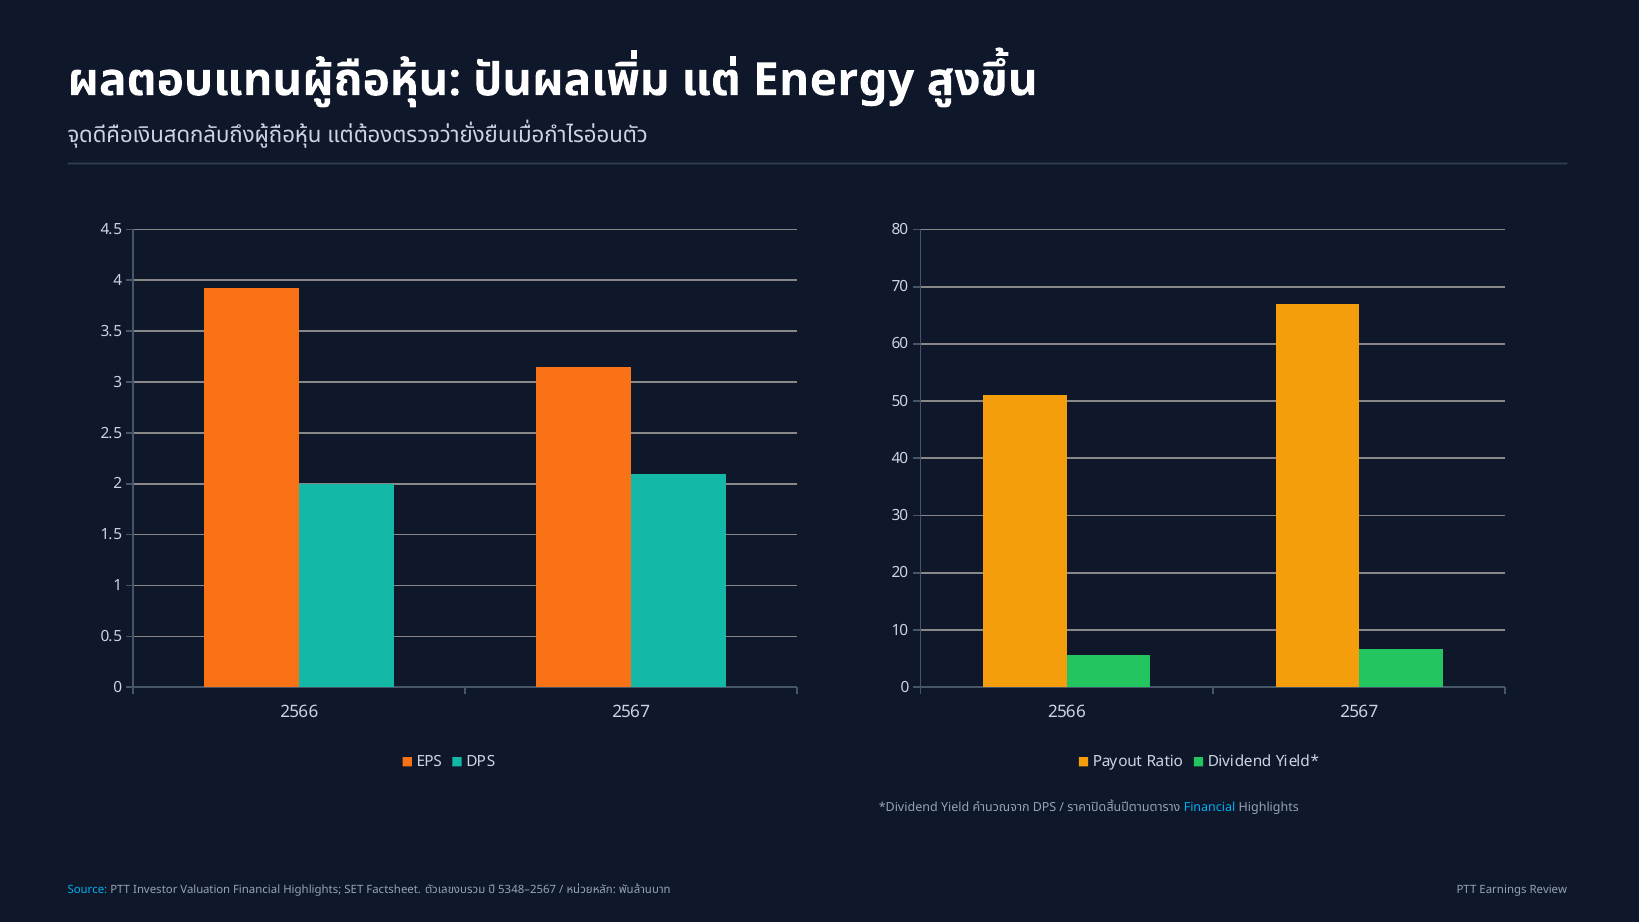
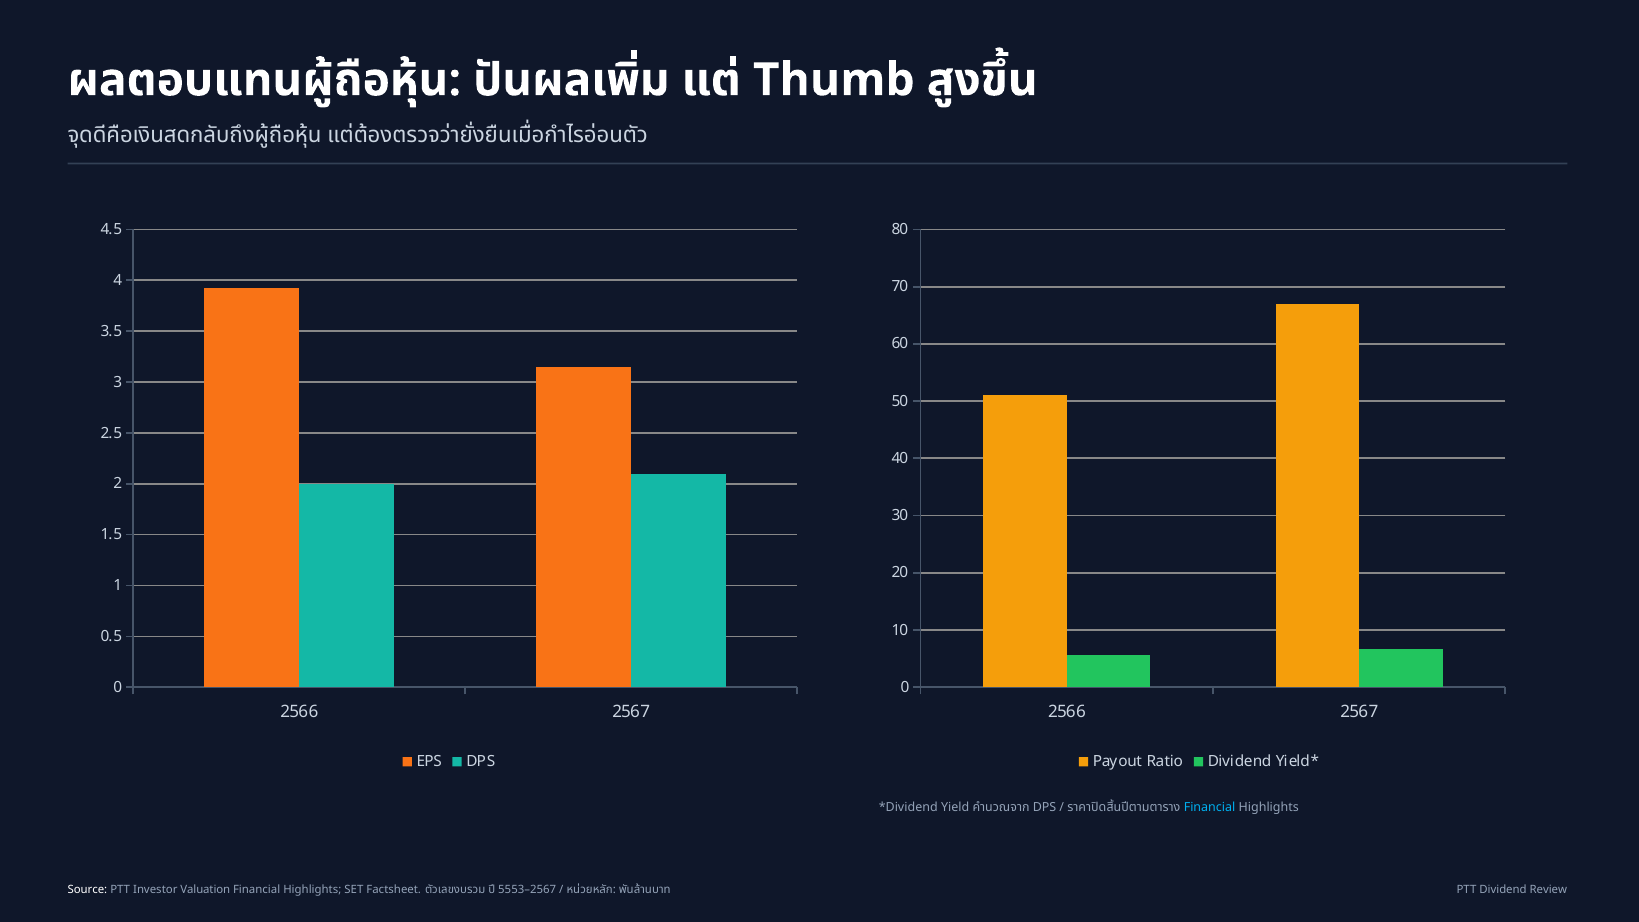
Energy: Energy -> Thumb
Source colour: light blue -> white
5348–2567: 5348–2567 -> 5553–2567
PTT Earnings: Earnings -> Dividend
